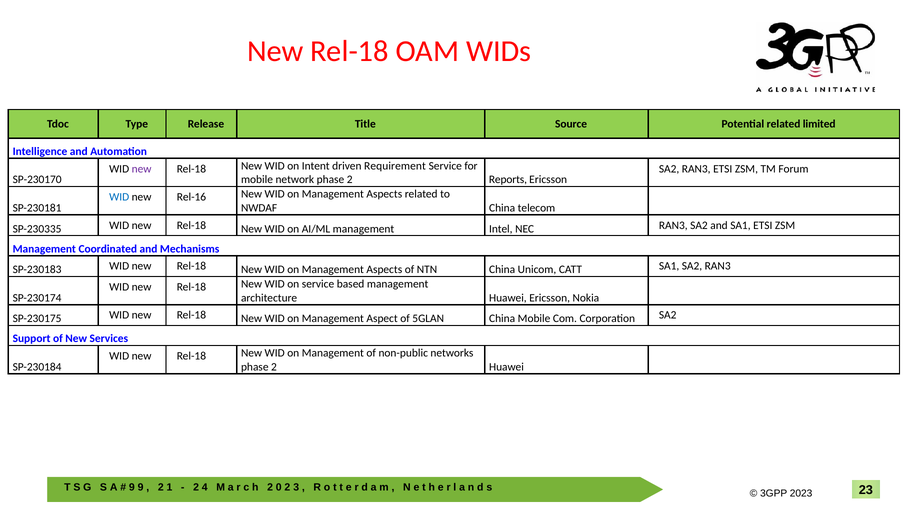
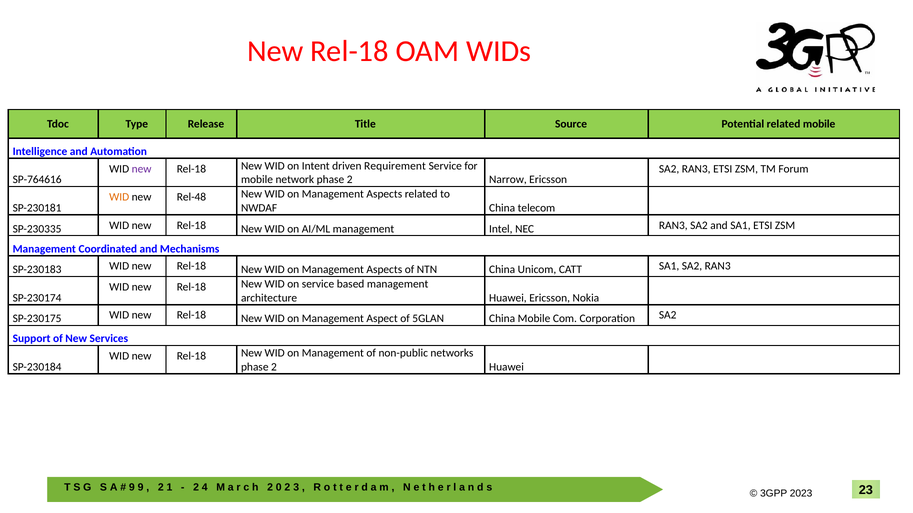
related limited: limited -> mobile
SP-230170: SP-230170 -> SP-764616
Reports: Reports -> Narrow
WID at (119, 197) colour: blue -> orange
Rel-16: Rel-16 -> Rel-48
